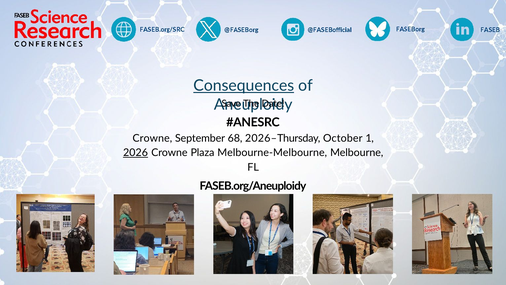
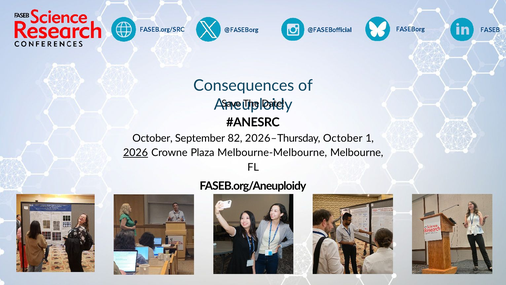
Consequences underline: present -> none
Crowne at (152, 138): Crowne -> October
68: 68 -> 82
